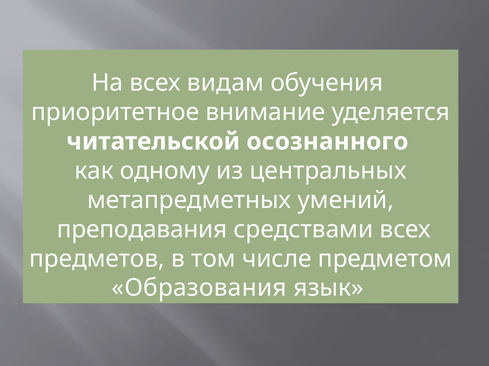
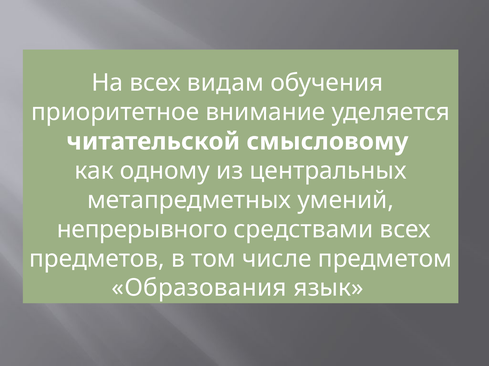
осознанного: осознанного -> смысловому
преподавания: преподавания -> непрерывного
